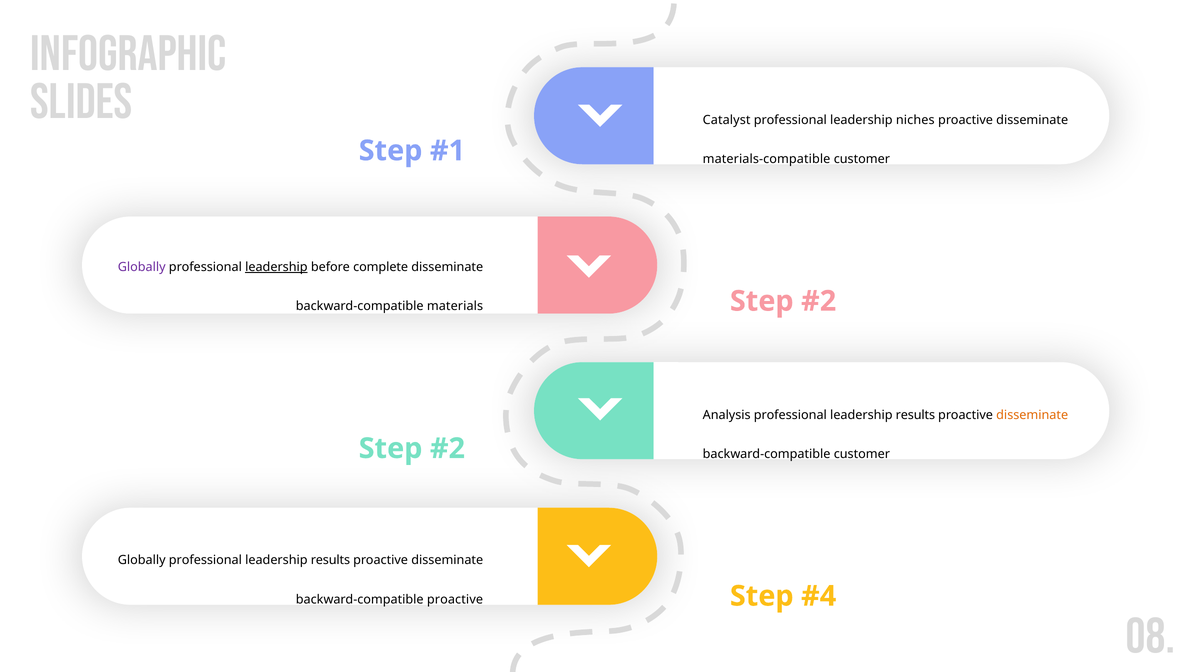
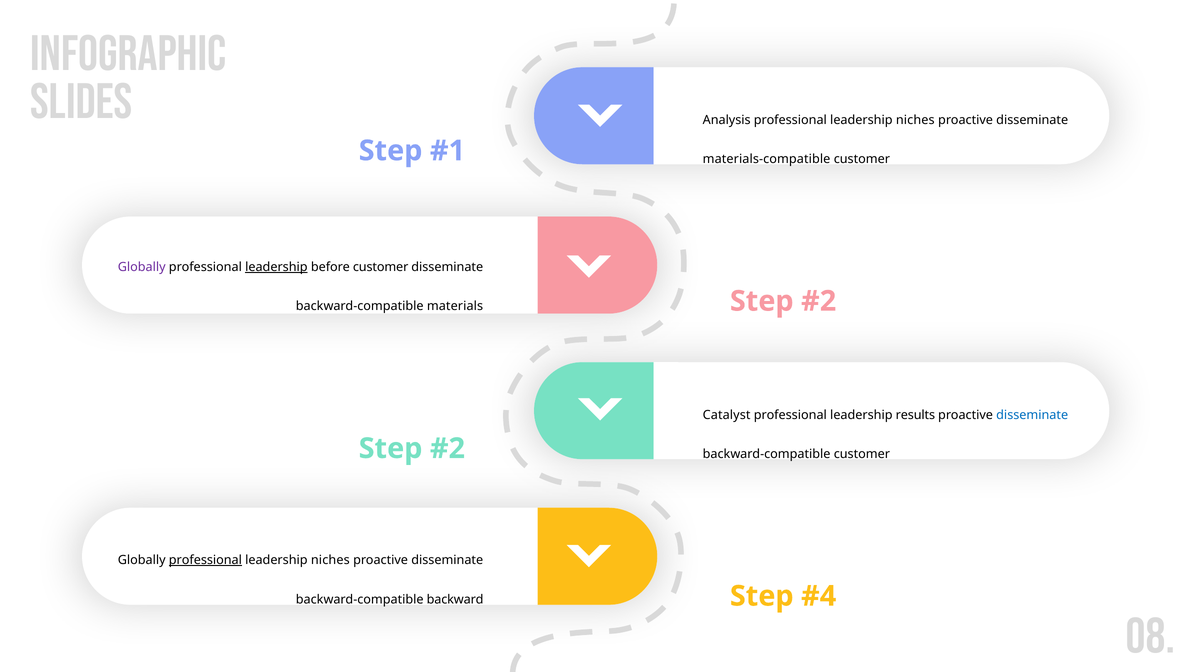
Catalyst: Catalyst -> Analysis
before complete: complete -> customer
Analysis: Analysis -> Catalyst
disseminate at (1032, 415) colour: orange -> blue
professional at (205, 560) underline: none -> present
results at (330, 560): results -> niches
backward-compatible proactive: proactive -> backward
